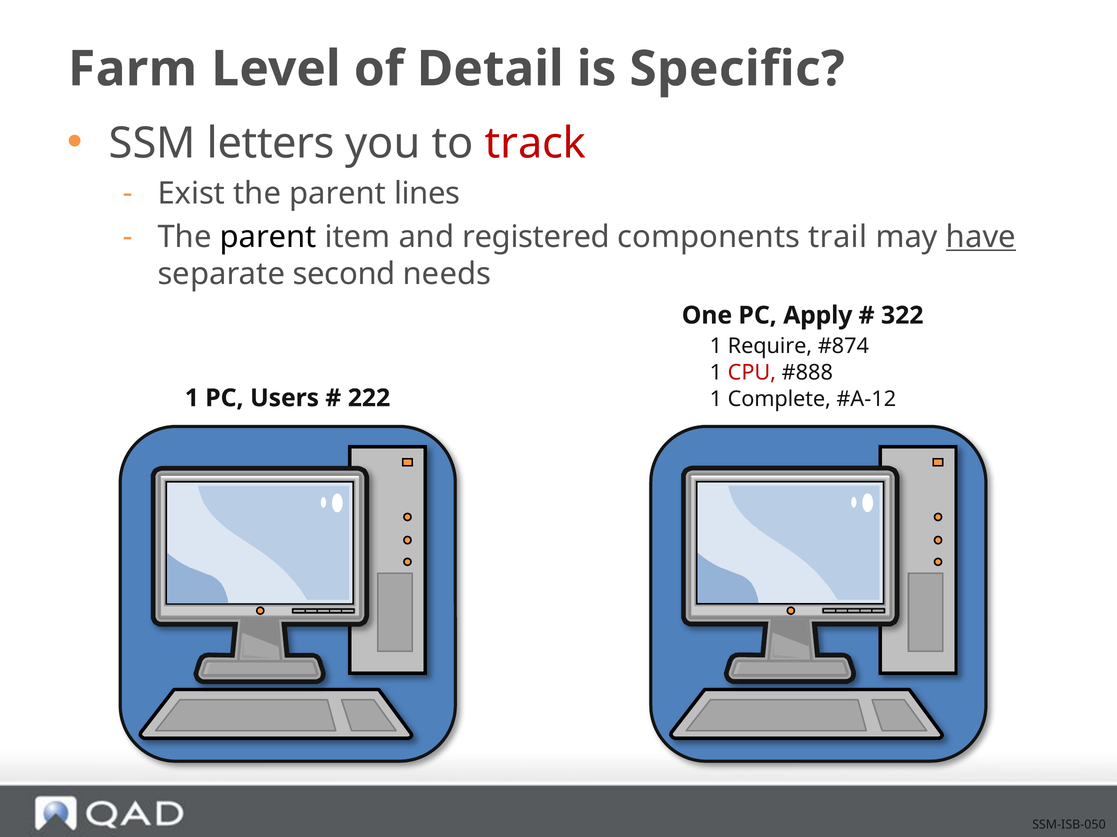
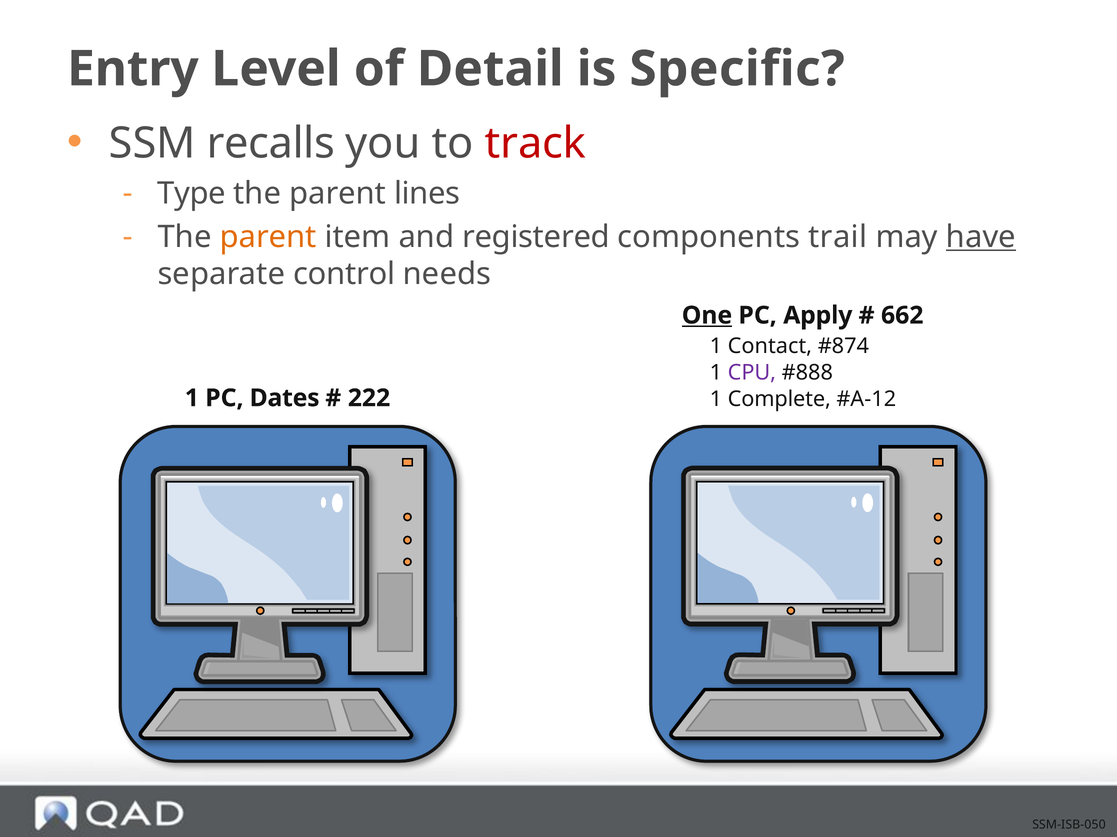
Farm: Farm -> Entry
letters: letters -> recalls
Exist: Exist -> Type
parent at (268, 237) colour: black -> orange
second: second -> control
One underline: none -> present
322: 322 -> 662
Require: Require -> Contact
CPU colour: red -> purple
Users: Users -> Dates
